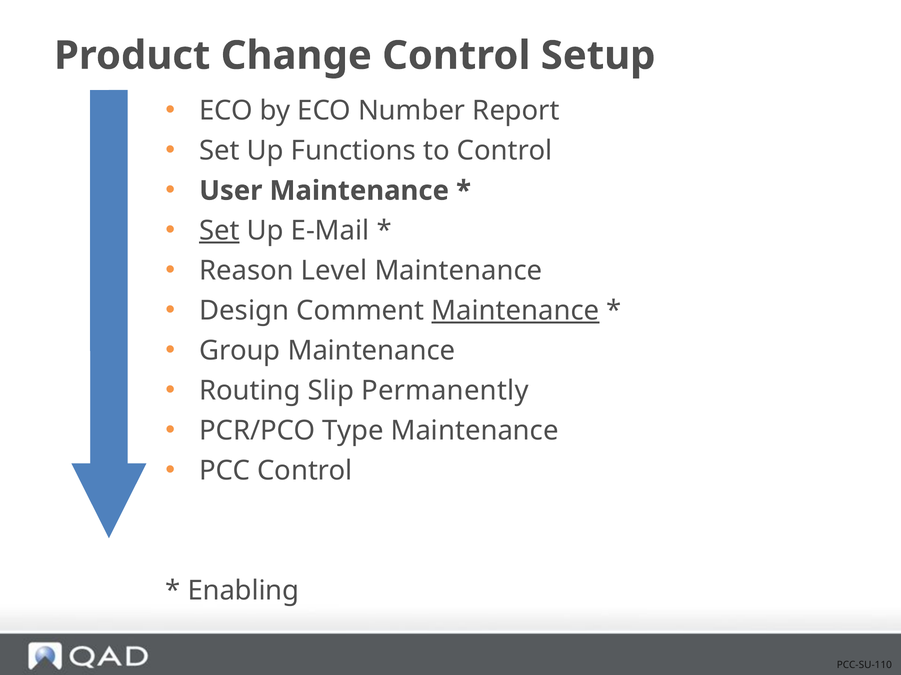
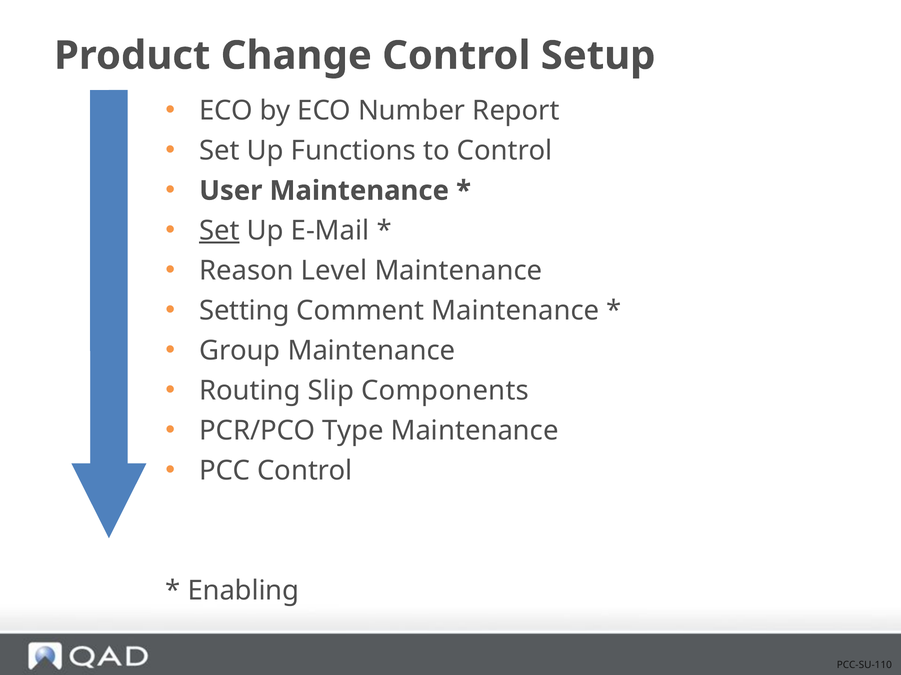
Design: Design -> Setting
Maintenance at (515, 311) underline: present -> none
Permanently: Permanently -> Components
